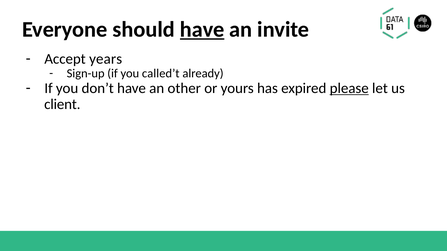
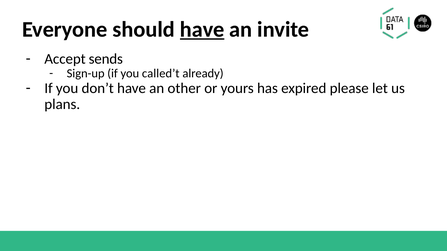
years: years -> sends
please underline: present -> none
client: client -> plans
